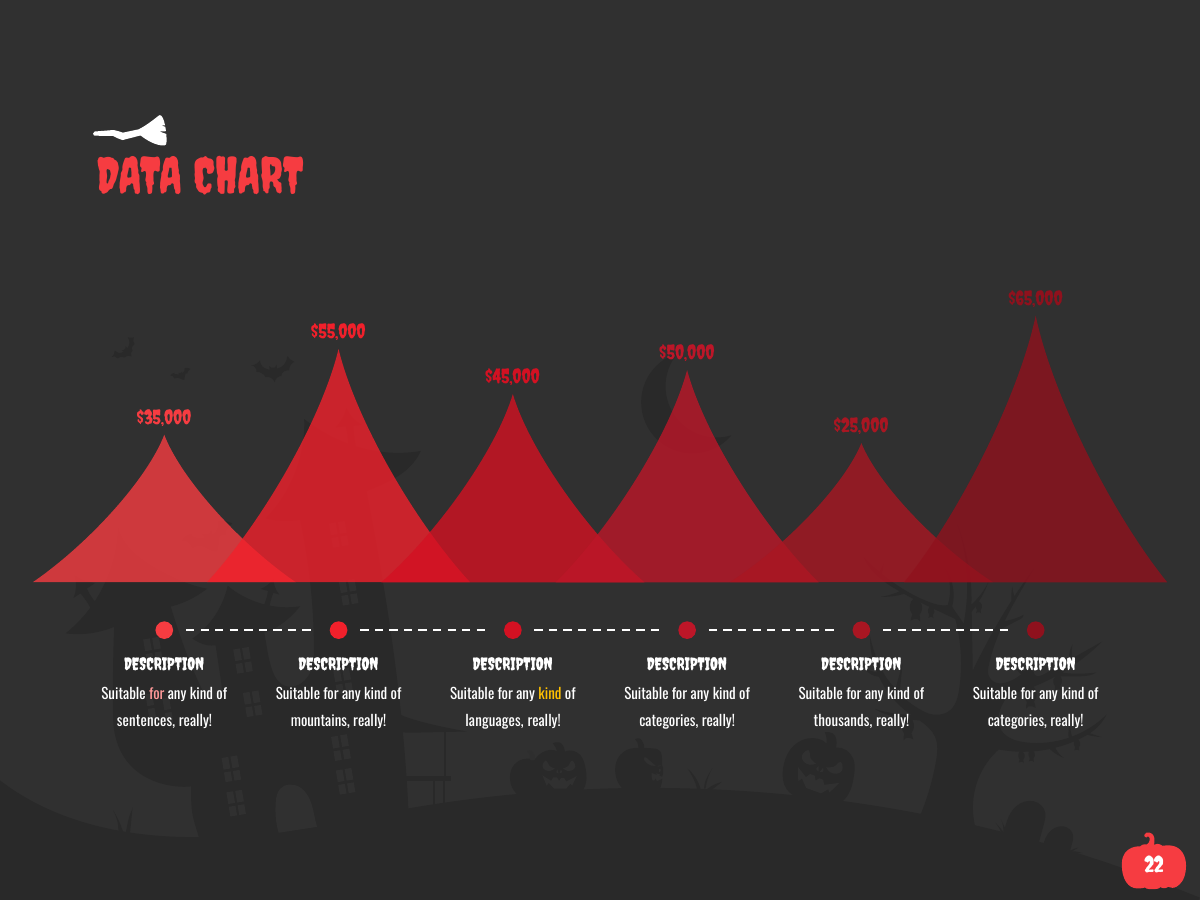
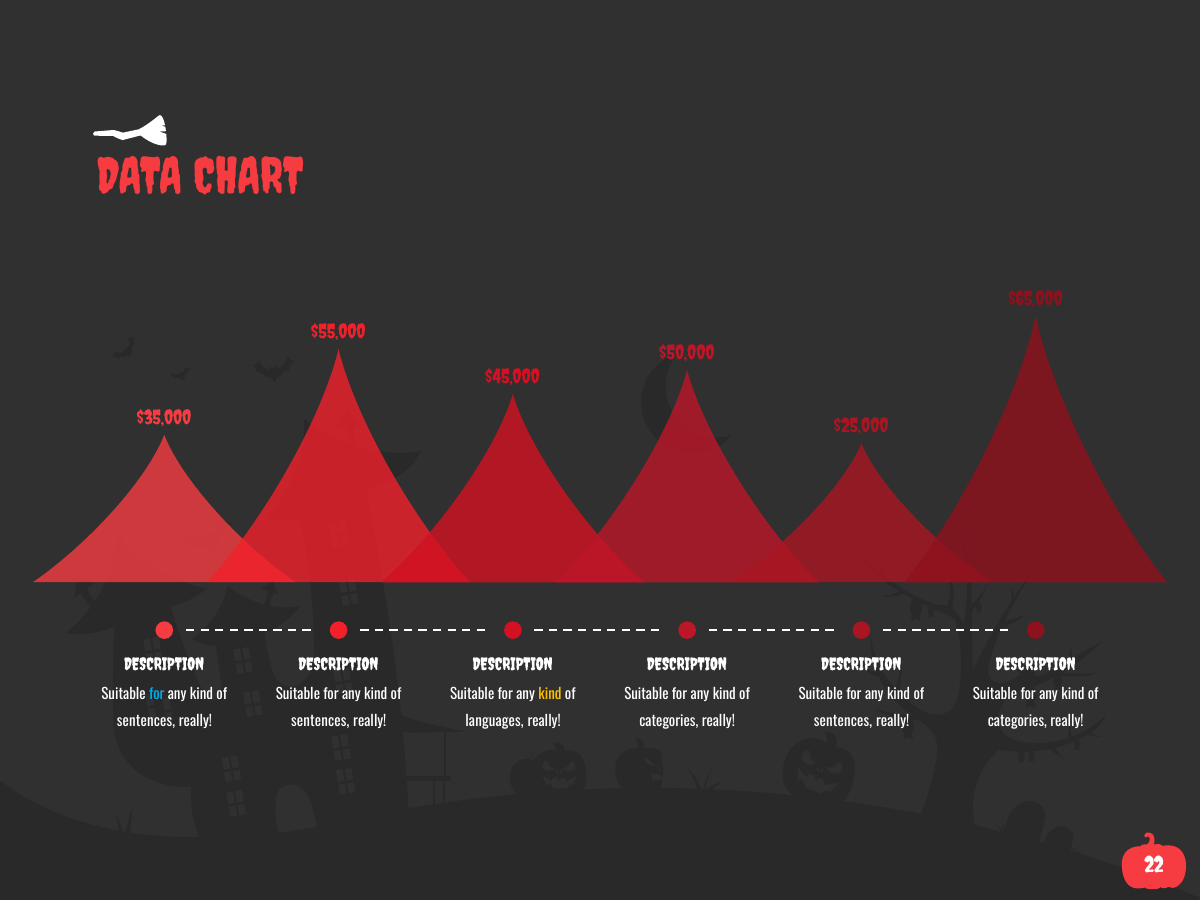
for at (157, 694) colour: pink -> light blue
mountains at (320, 721): mountains -> sentences
thousands at (843, 721): thousands -> sentences
